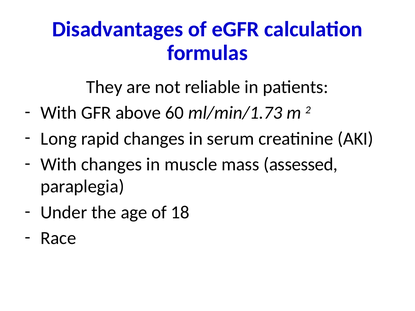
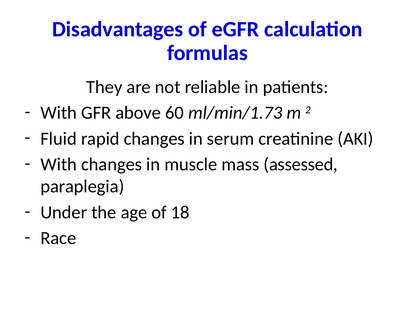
Long: Long -> Fluid
